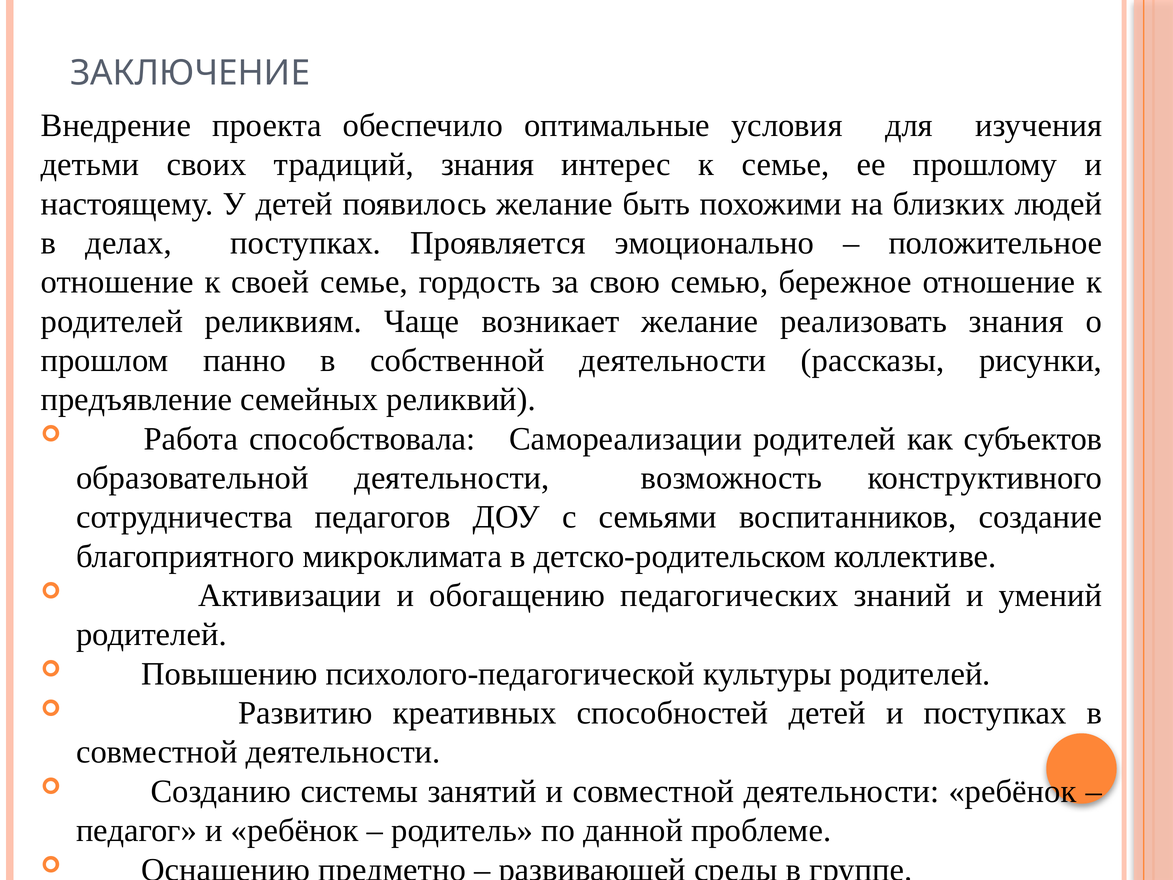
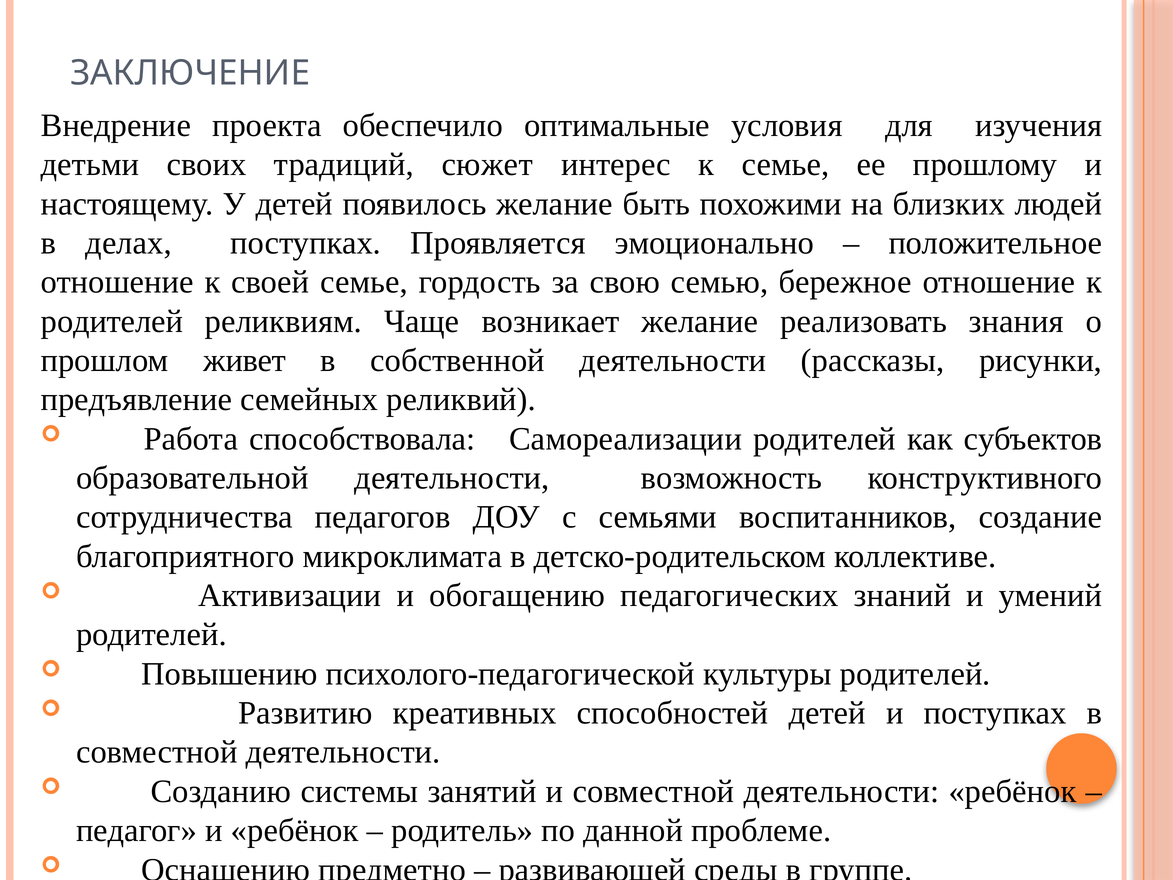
традиций знания: знания -> сюжет
панно: панно -> живет
